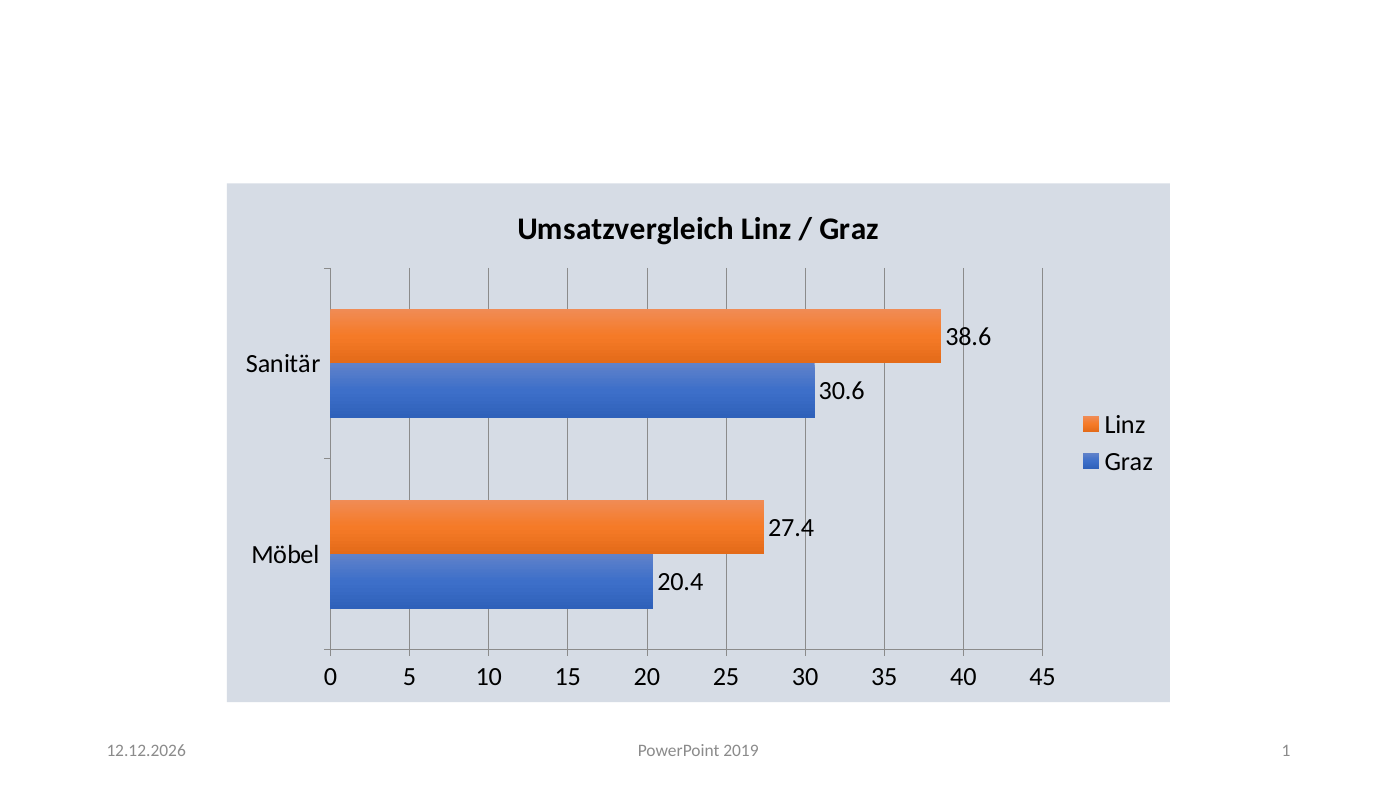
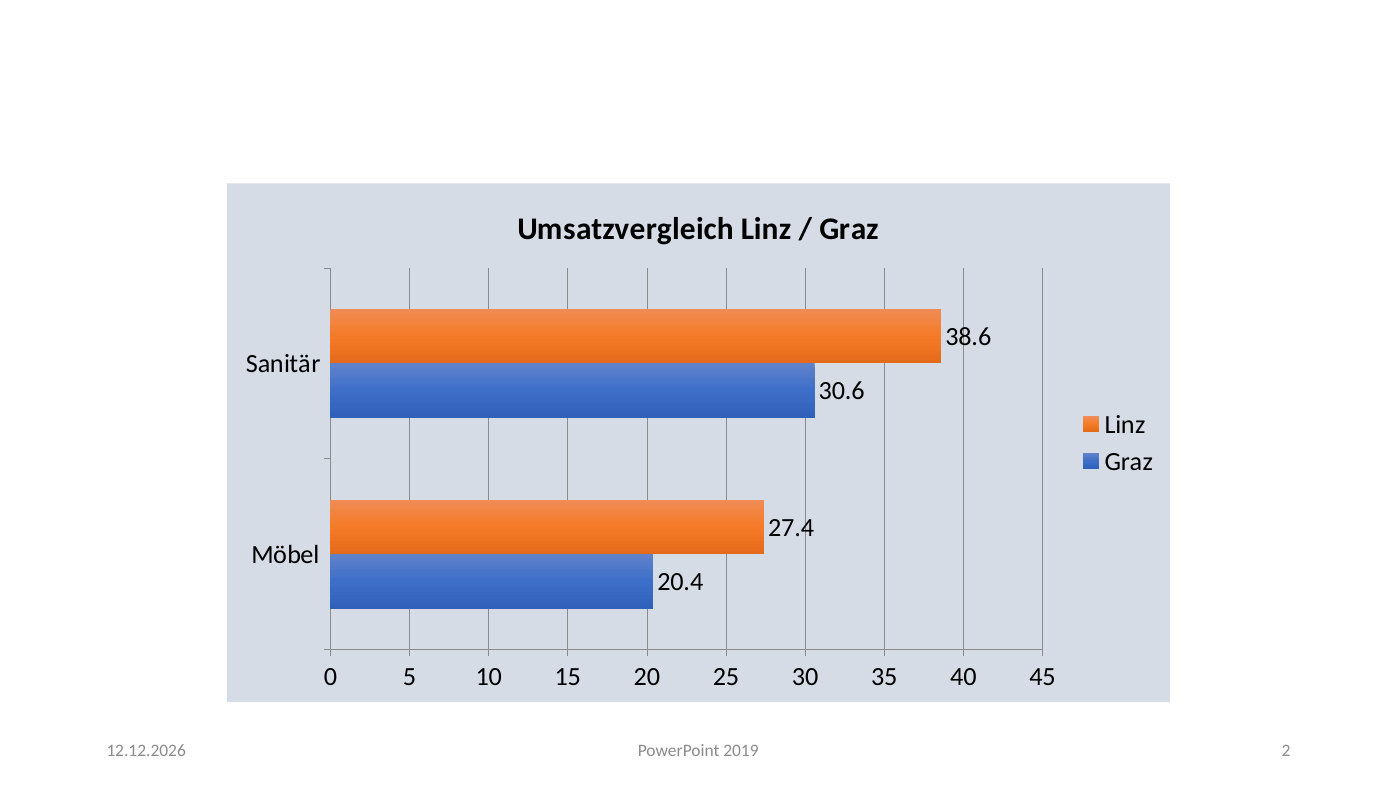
1: 1 -> 2
